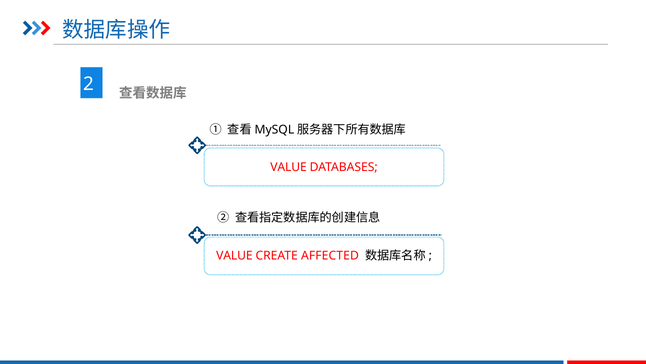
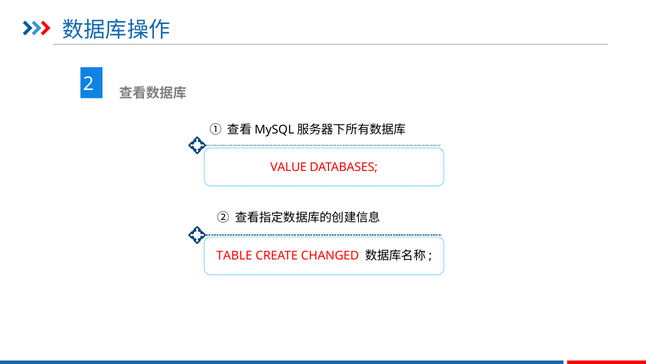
VALUE at (234, 255): VALUE -> TABLE
AFFECTED: AFFECTED -> CHANGED
